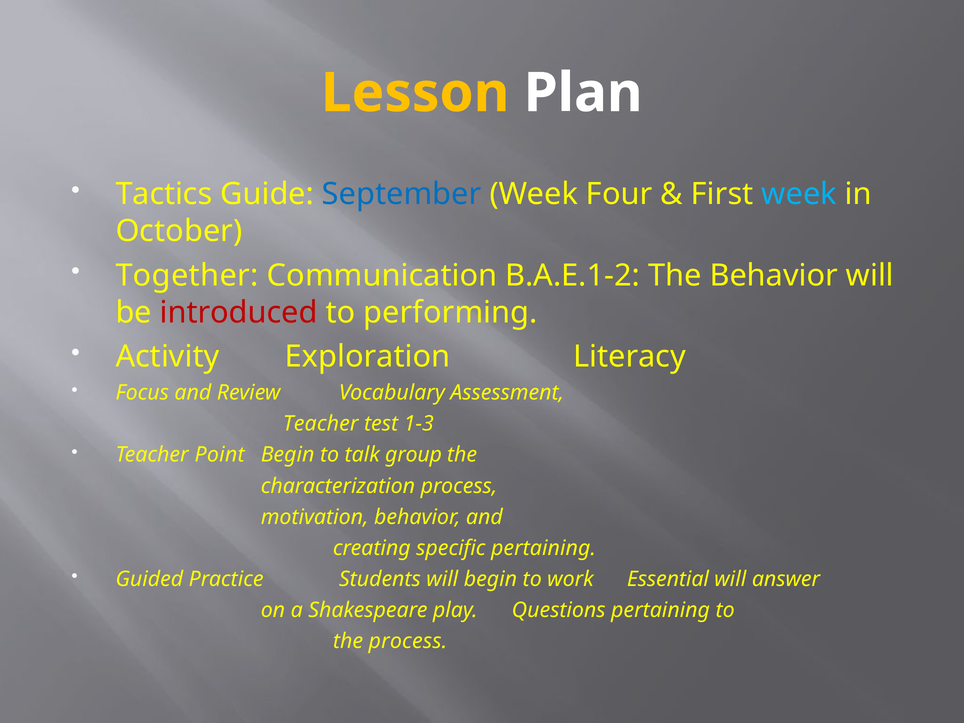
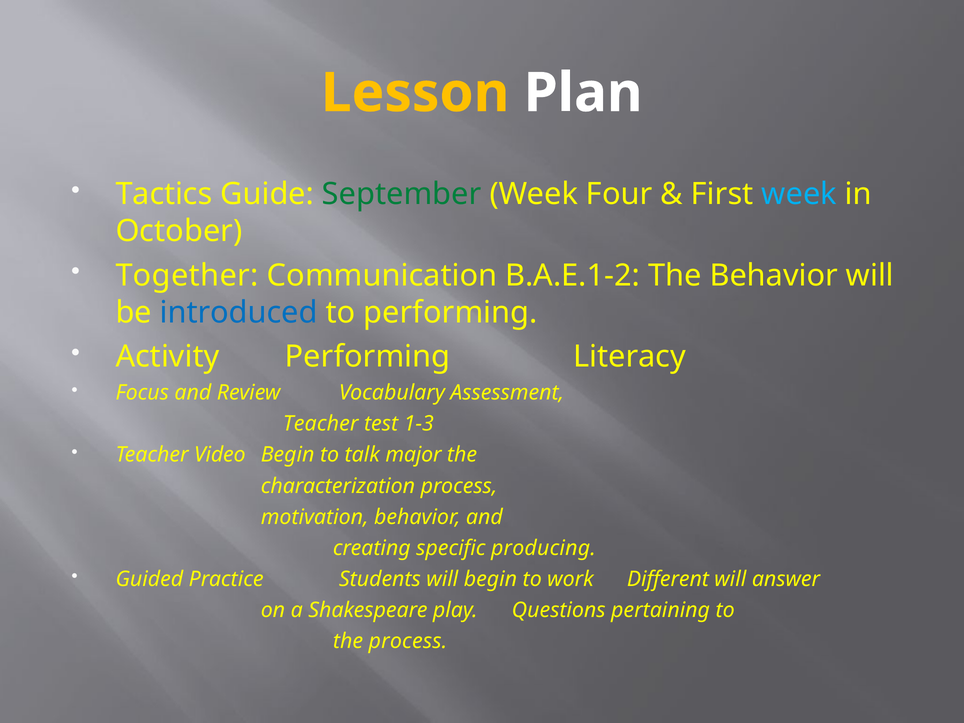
September colour: blue -> green
introduced colour: red -> blue
Activity Exploration: Exploration -> Performing
Point: Point -> Video
group: group -> major
specific pertaining: pertaining -> producing
Essential: Essential -> Different
